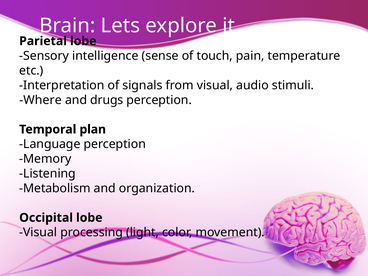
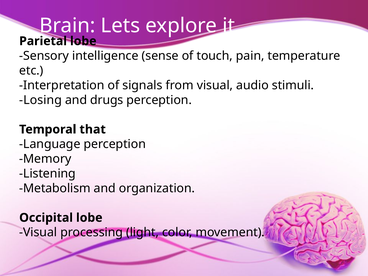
Where: Where -> Losing
plan: plan -> that
